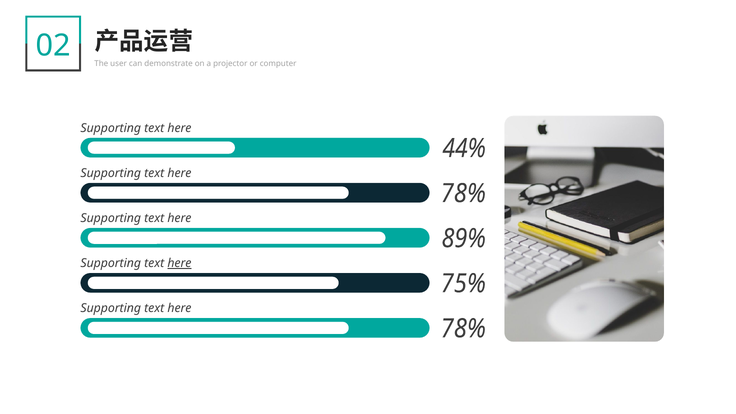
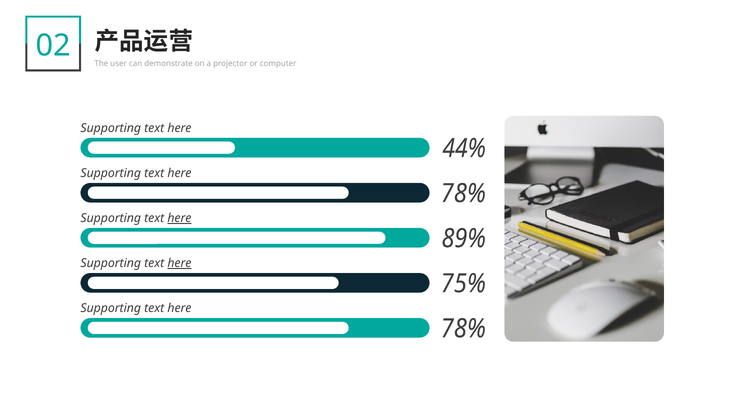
here at (179, 218) underline: none -> present
